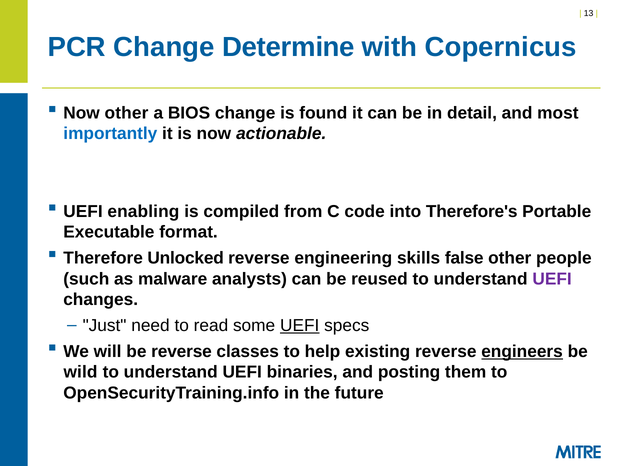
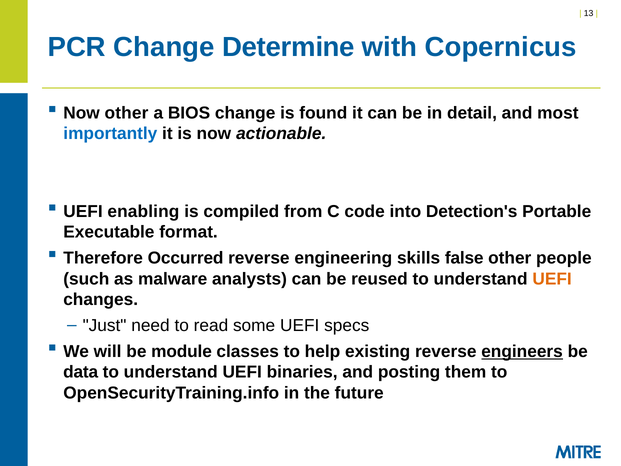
Therefore's: Therefore's -> Detection's
Unlocked: Unlocked -> Occurred
UEFI at (552, 279) colour: purple -> orange
UEFI at (300, 325) underline: present -> none
be reverse: reverse -> module
wild: wild -> data
